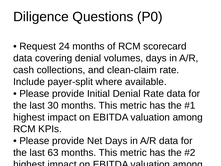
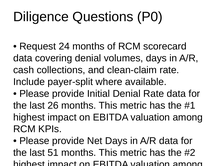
30: 30 -> 26
63: 63 -> 51
